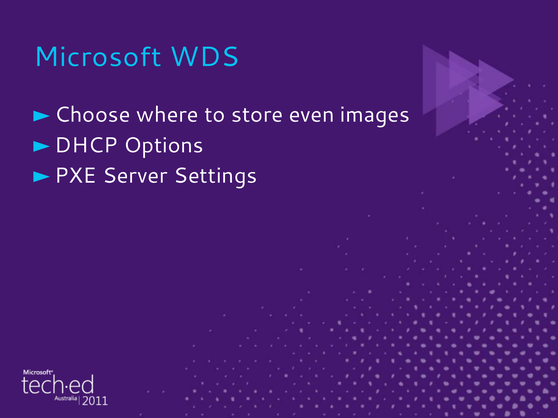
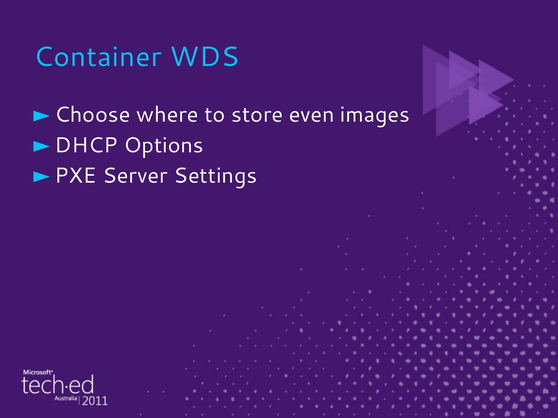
Microsoft: Microsoft -> Container
